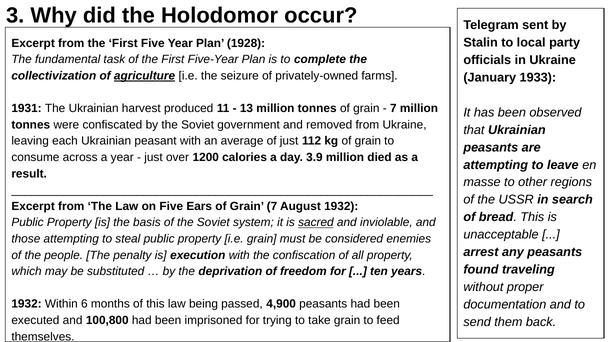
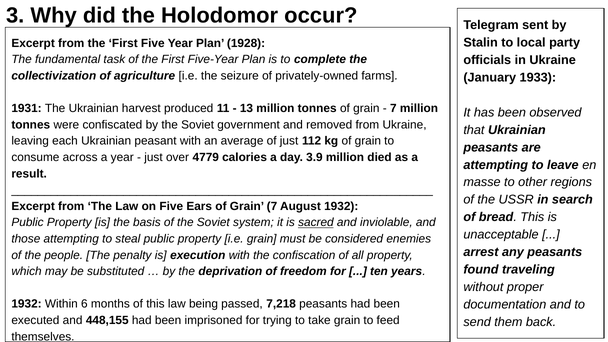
agriculture underline: present -> none
1200: 1200 -> 4779
4,900: 4,900 -> 7,218
100,800: 100,800 -> 448,155
